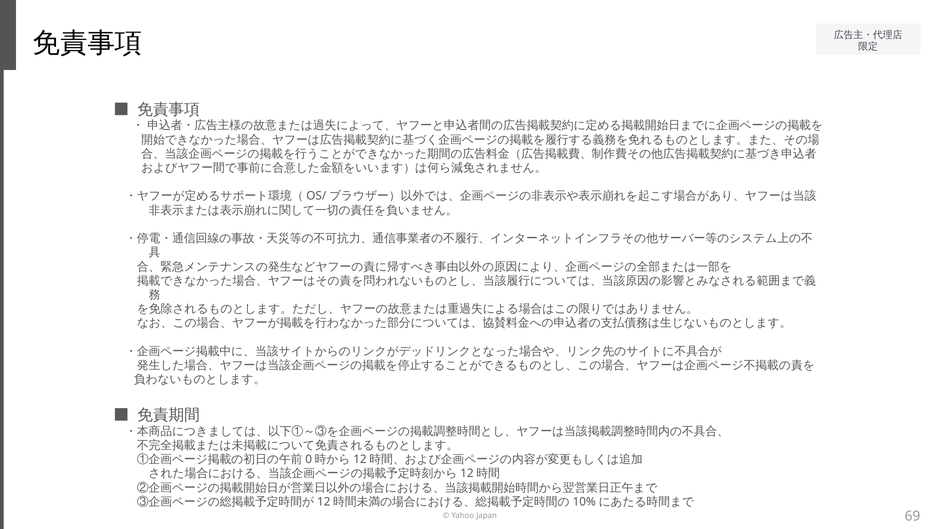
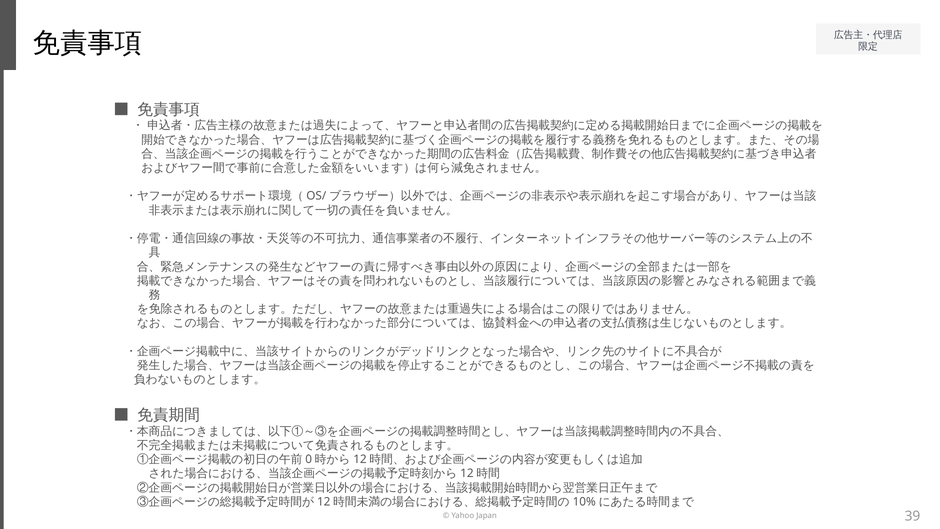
69: 69 -> 39
